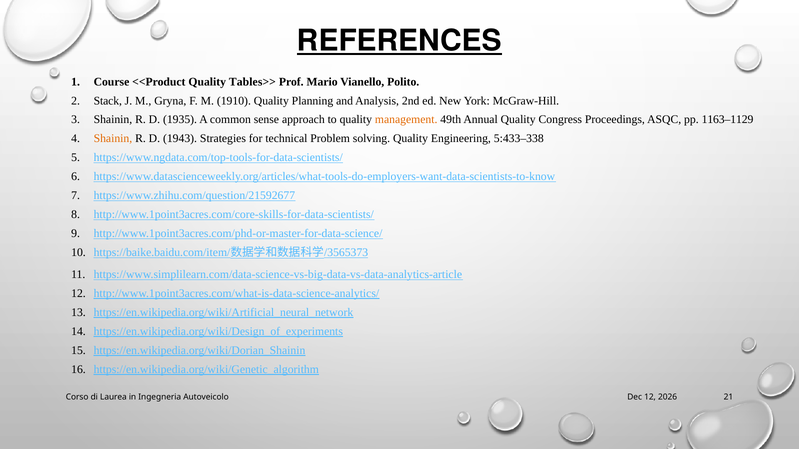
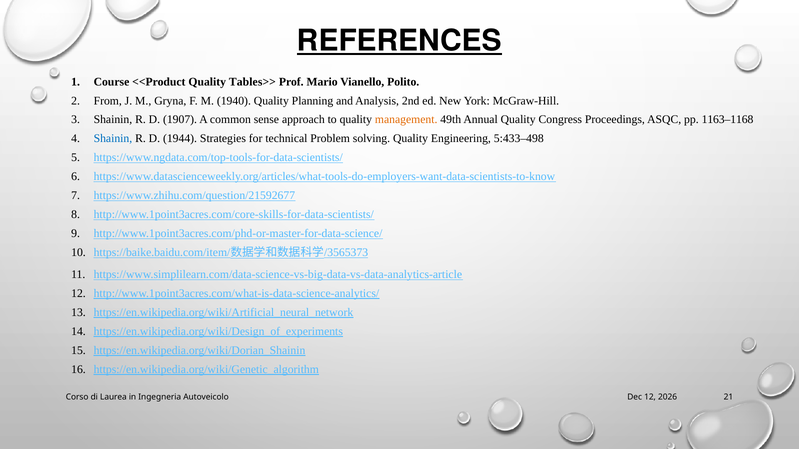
Stack: Stack -> From
1910: 1910 -> 1940
1935: 1935 -> 1907
1163–1129: 1163–1129 -> 1163–1168
Shainin at (113, 139) colour: orange -> blue
1943: 1943 -> 1944
5:433–338: 5:433–338 -> 5:433–498
